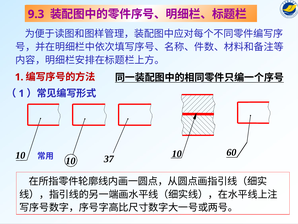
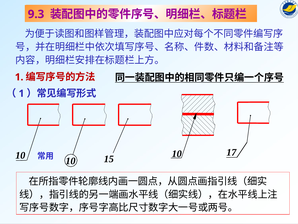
60: 60 -> 17
37: 37 -> 15
